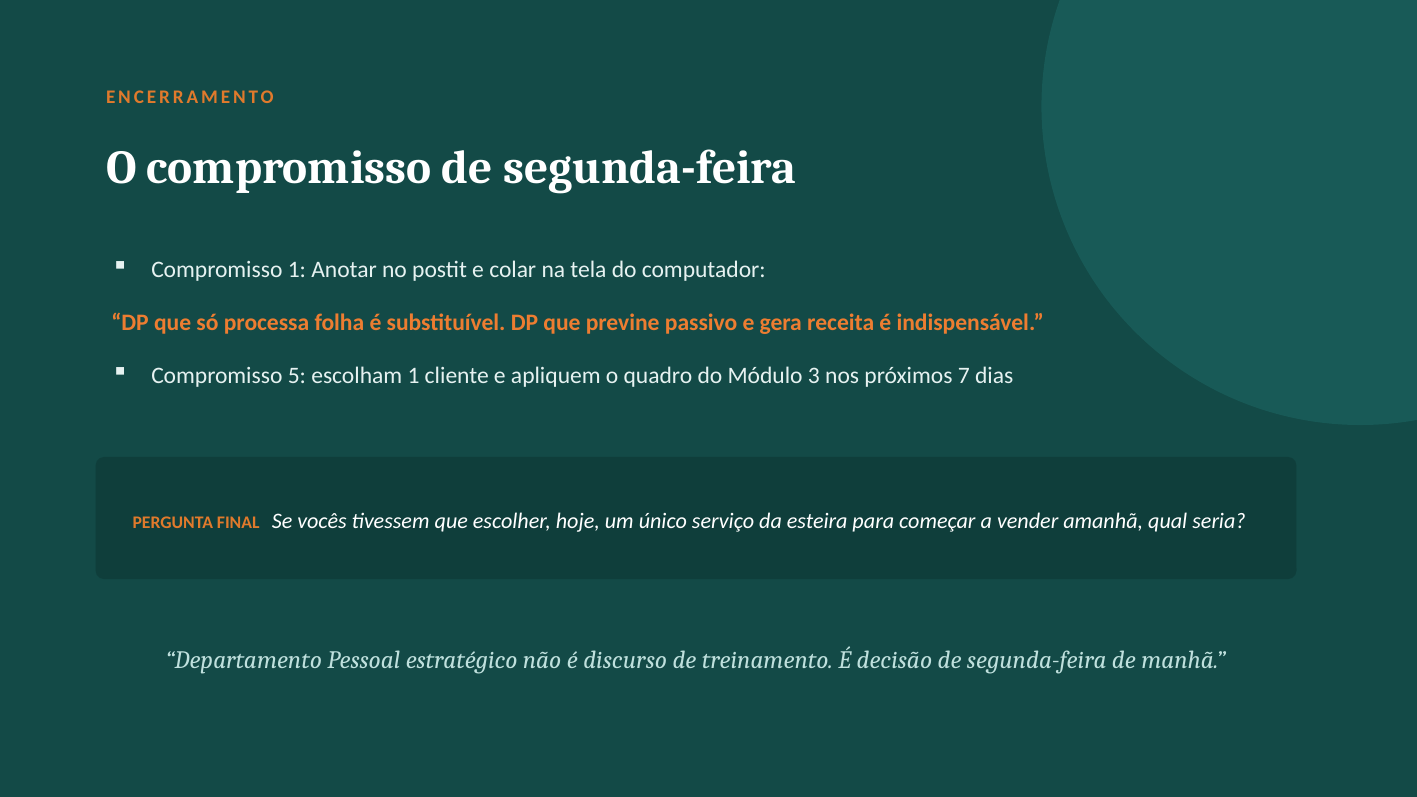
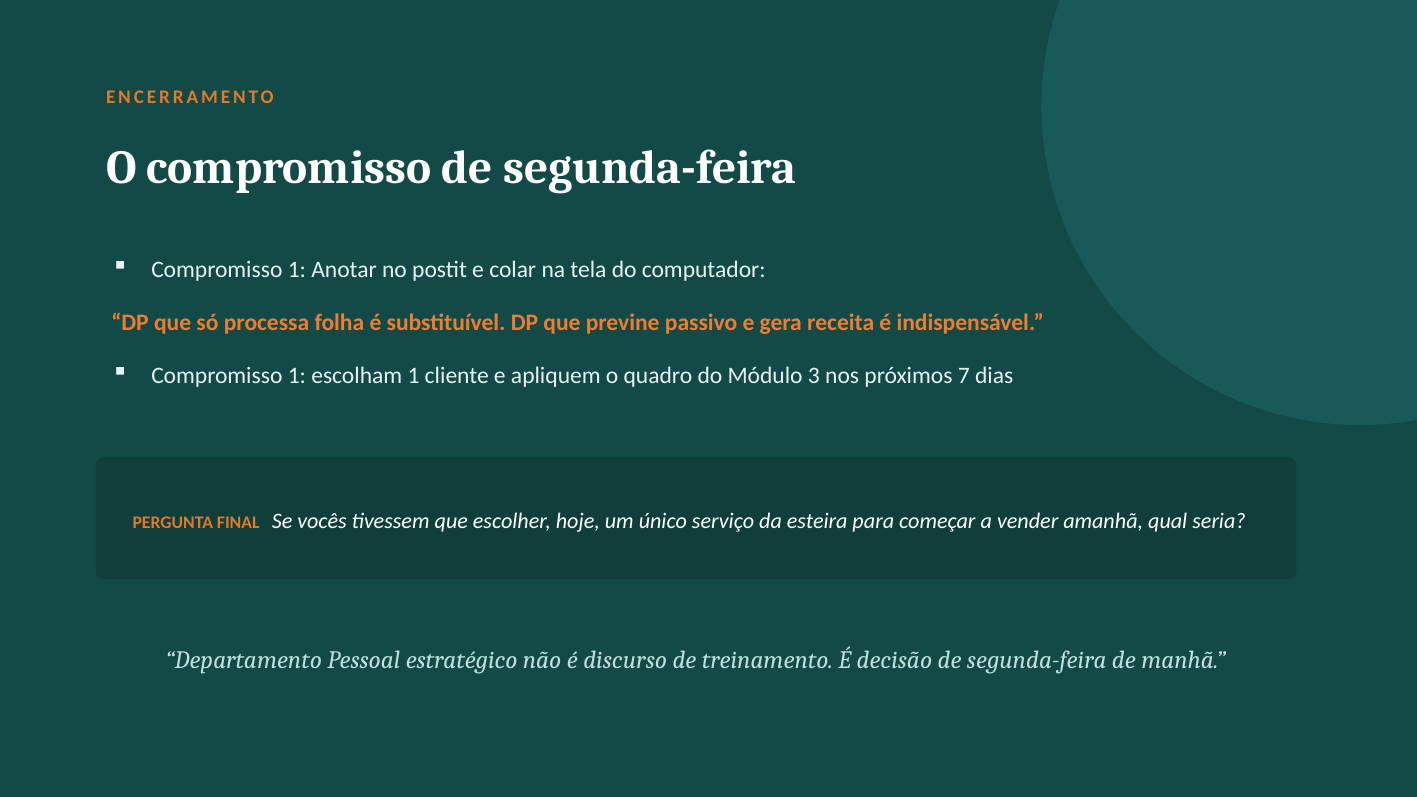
5 at (297, 376): 5 -> 1
